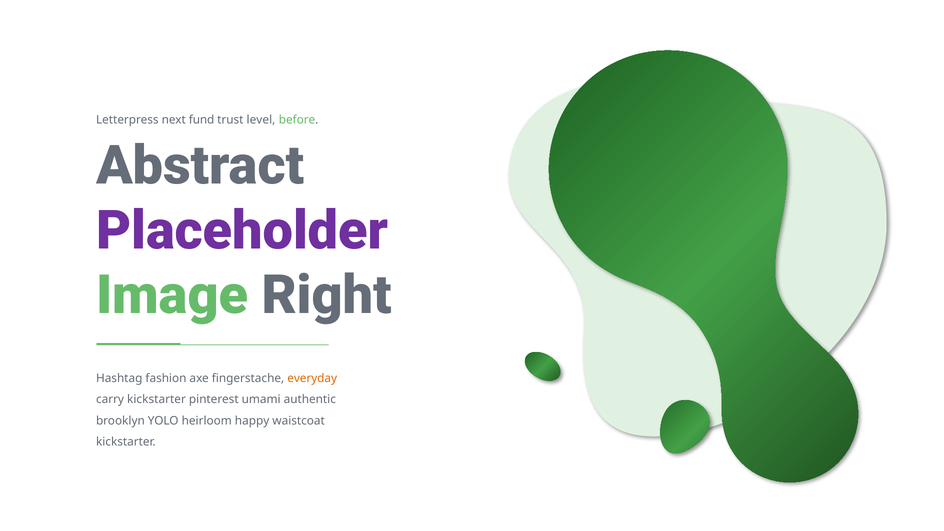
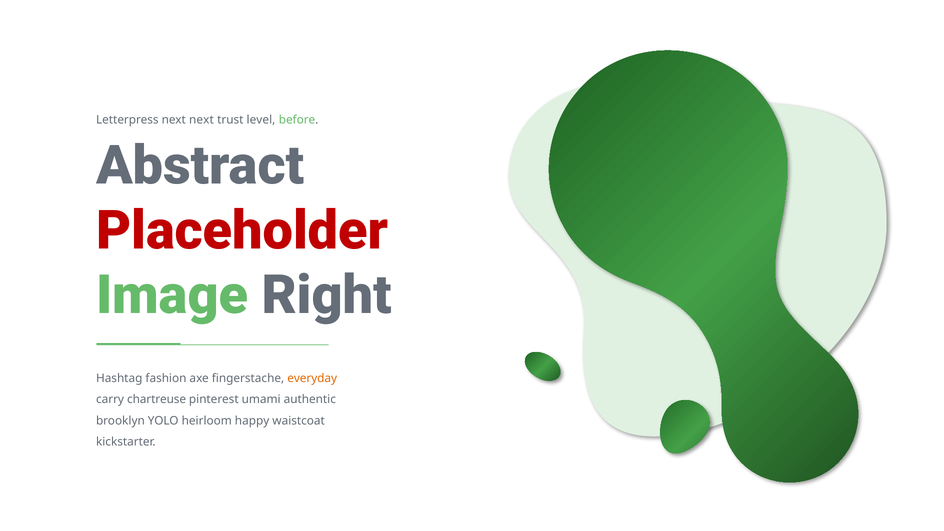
next fund: fund -> next
Placeholder colour: purple -> red
carry kickstarter: kickstarter -> chartreuse
